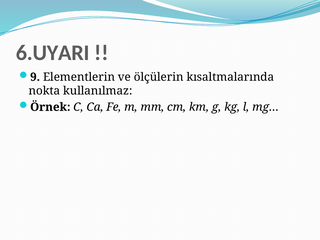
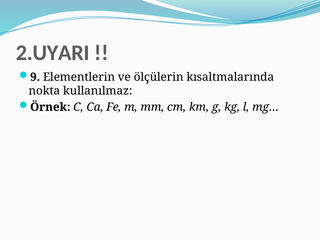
6.UYARI: 6.UYARI -> 2.UYARI
